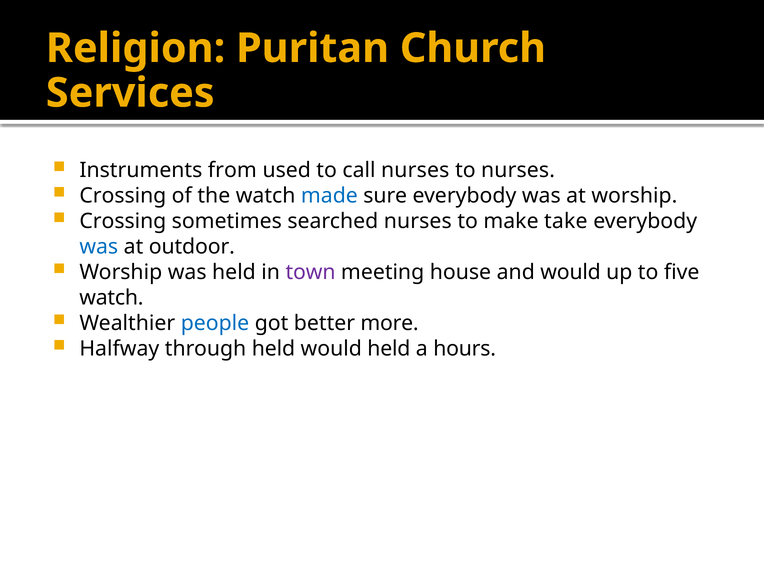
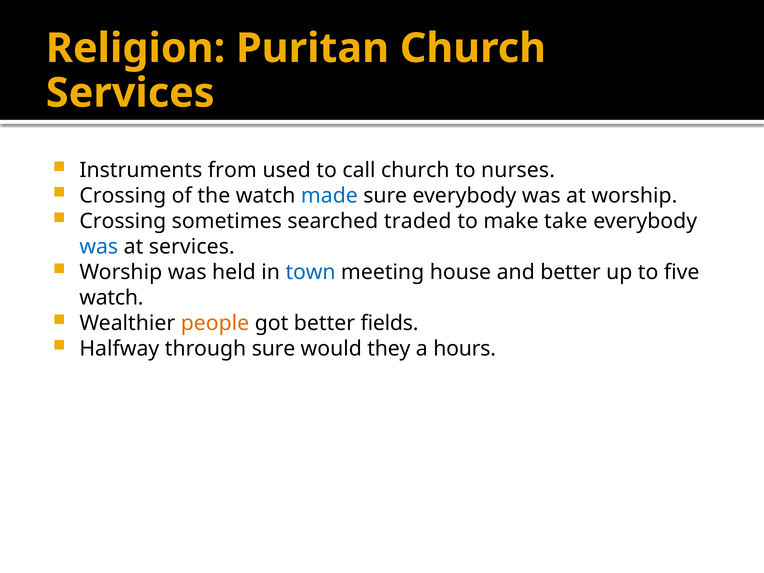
call nurses: nurses -> church
searched nurses: nurses -> traded
at outdoor: outdoor -> services
town colour: purple -> blue
and would: would -> better
people colour: blue -> orange
more: more -> fields
through held: held -> sure
would held: held -> they
